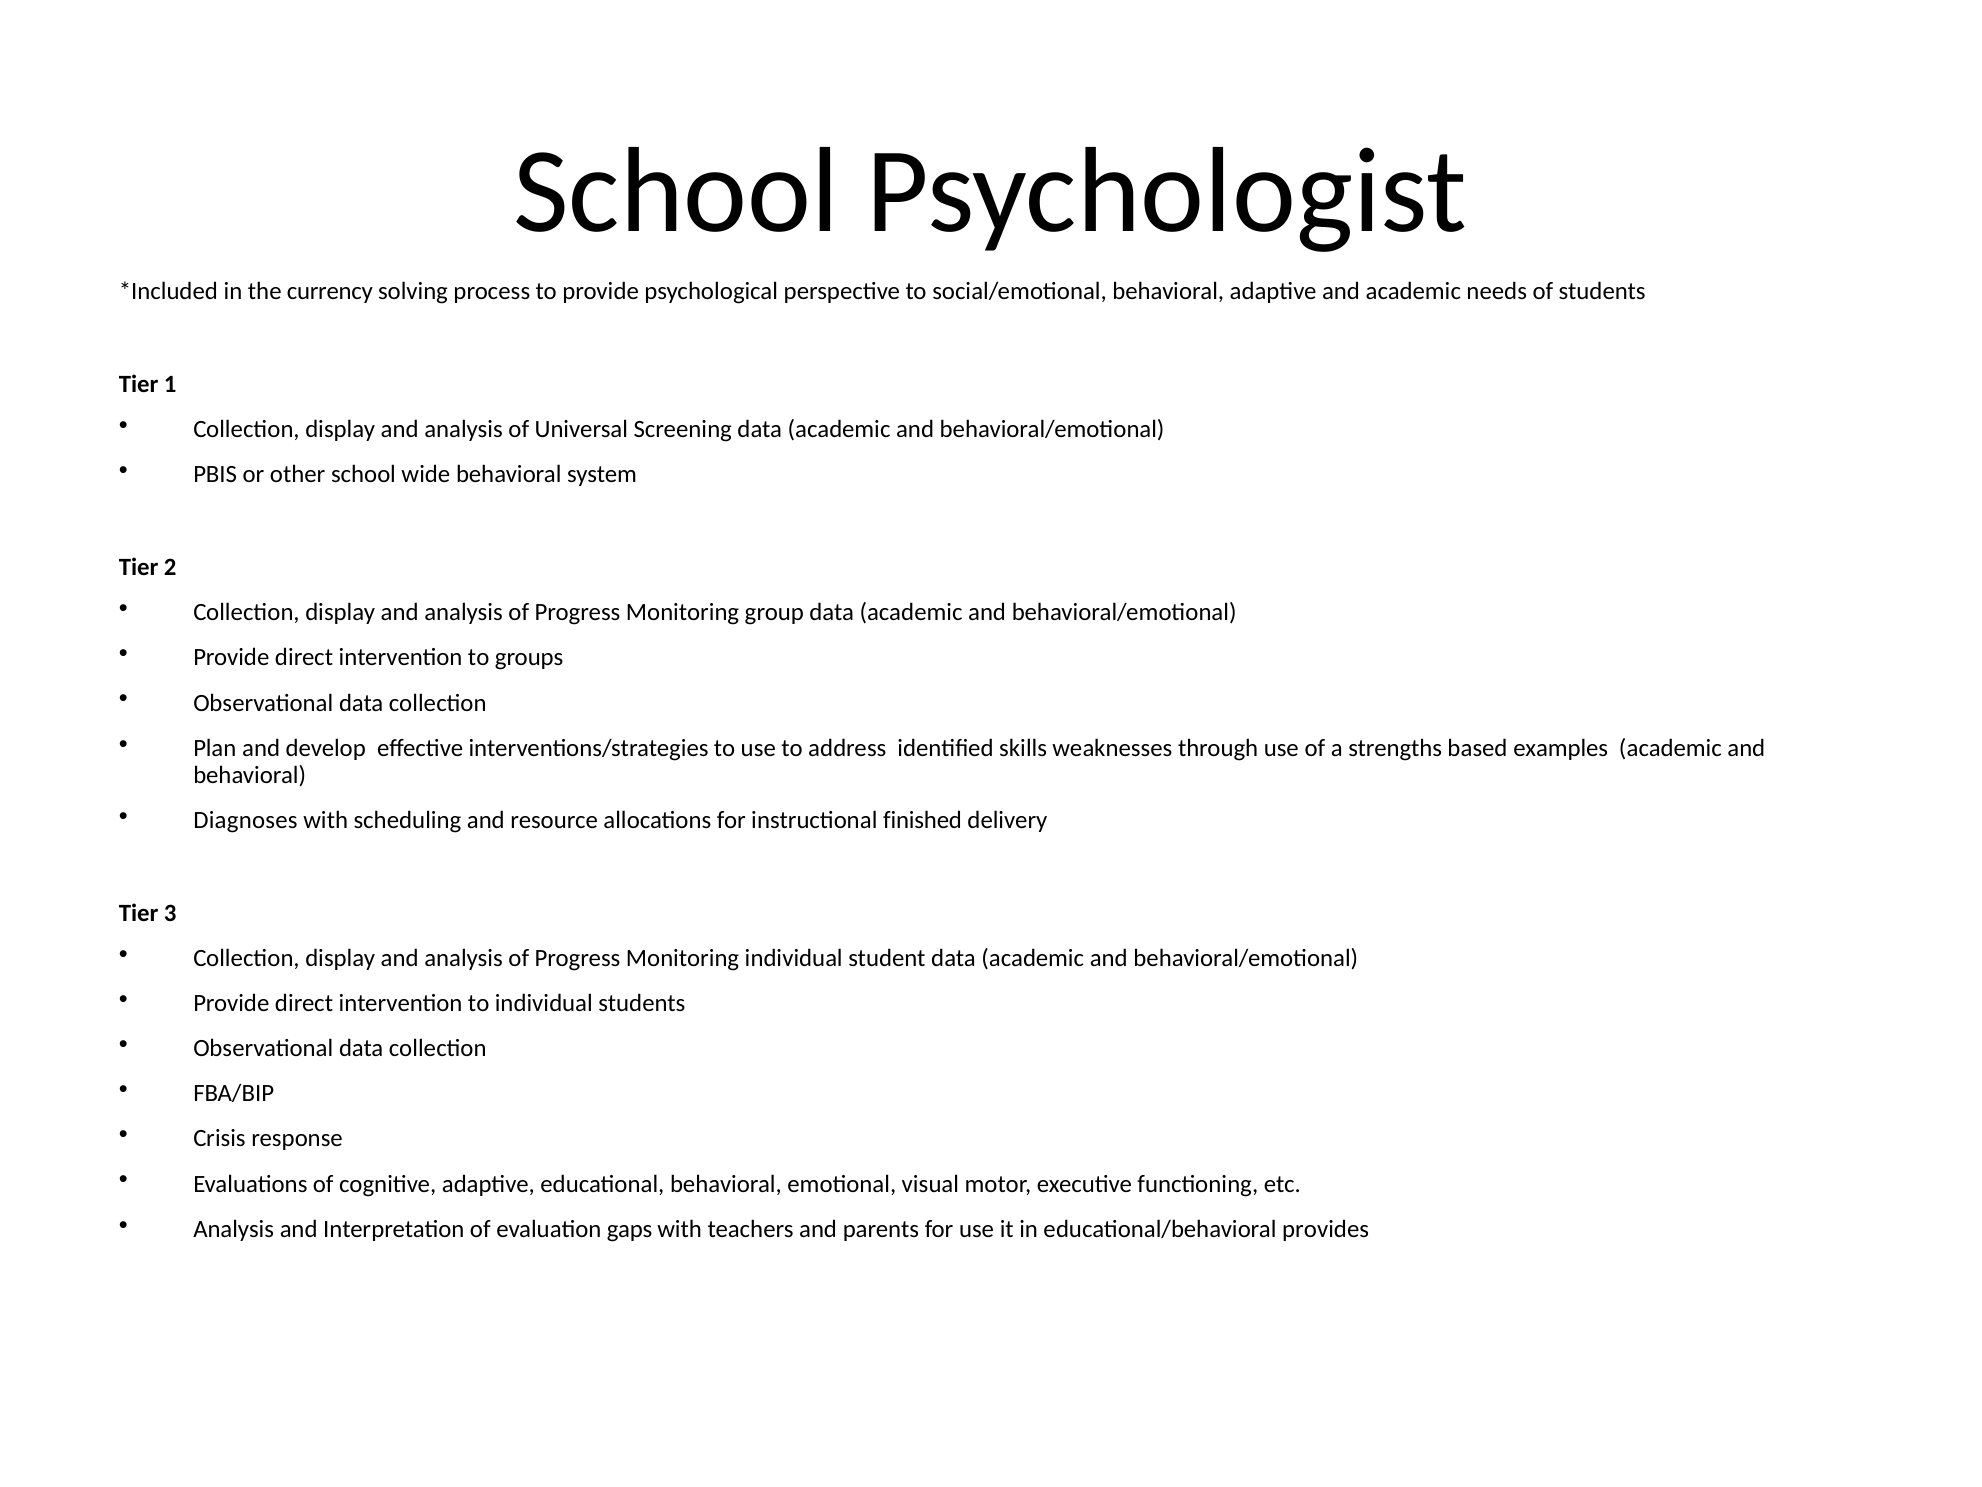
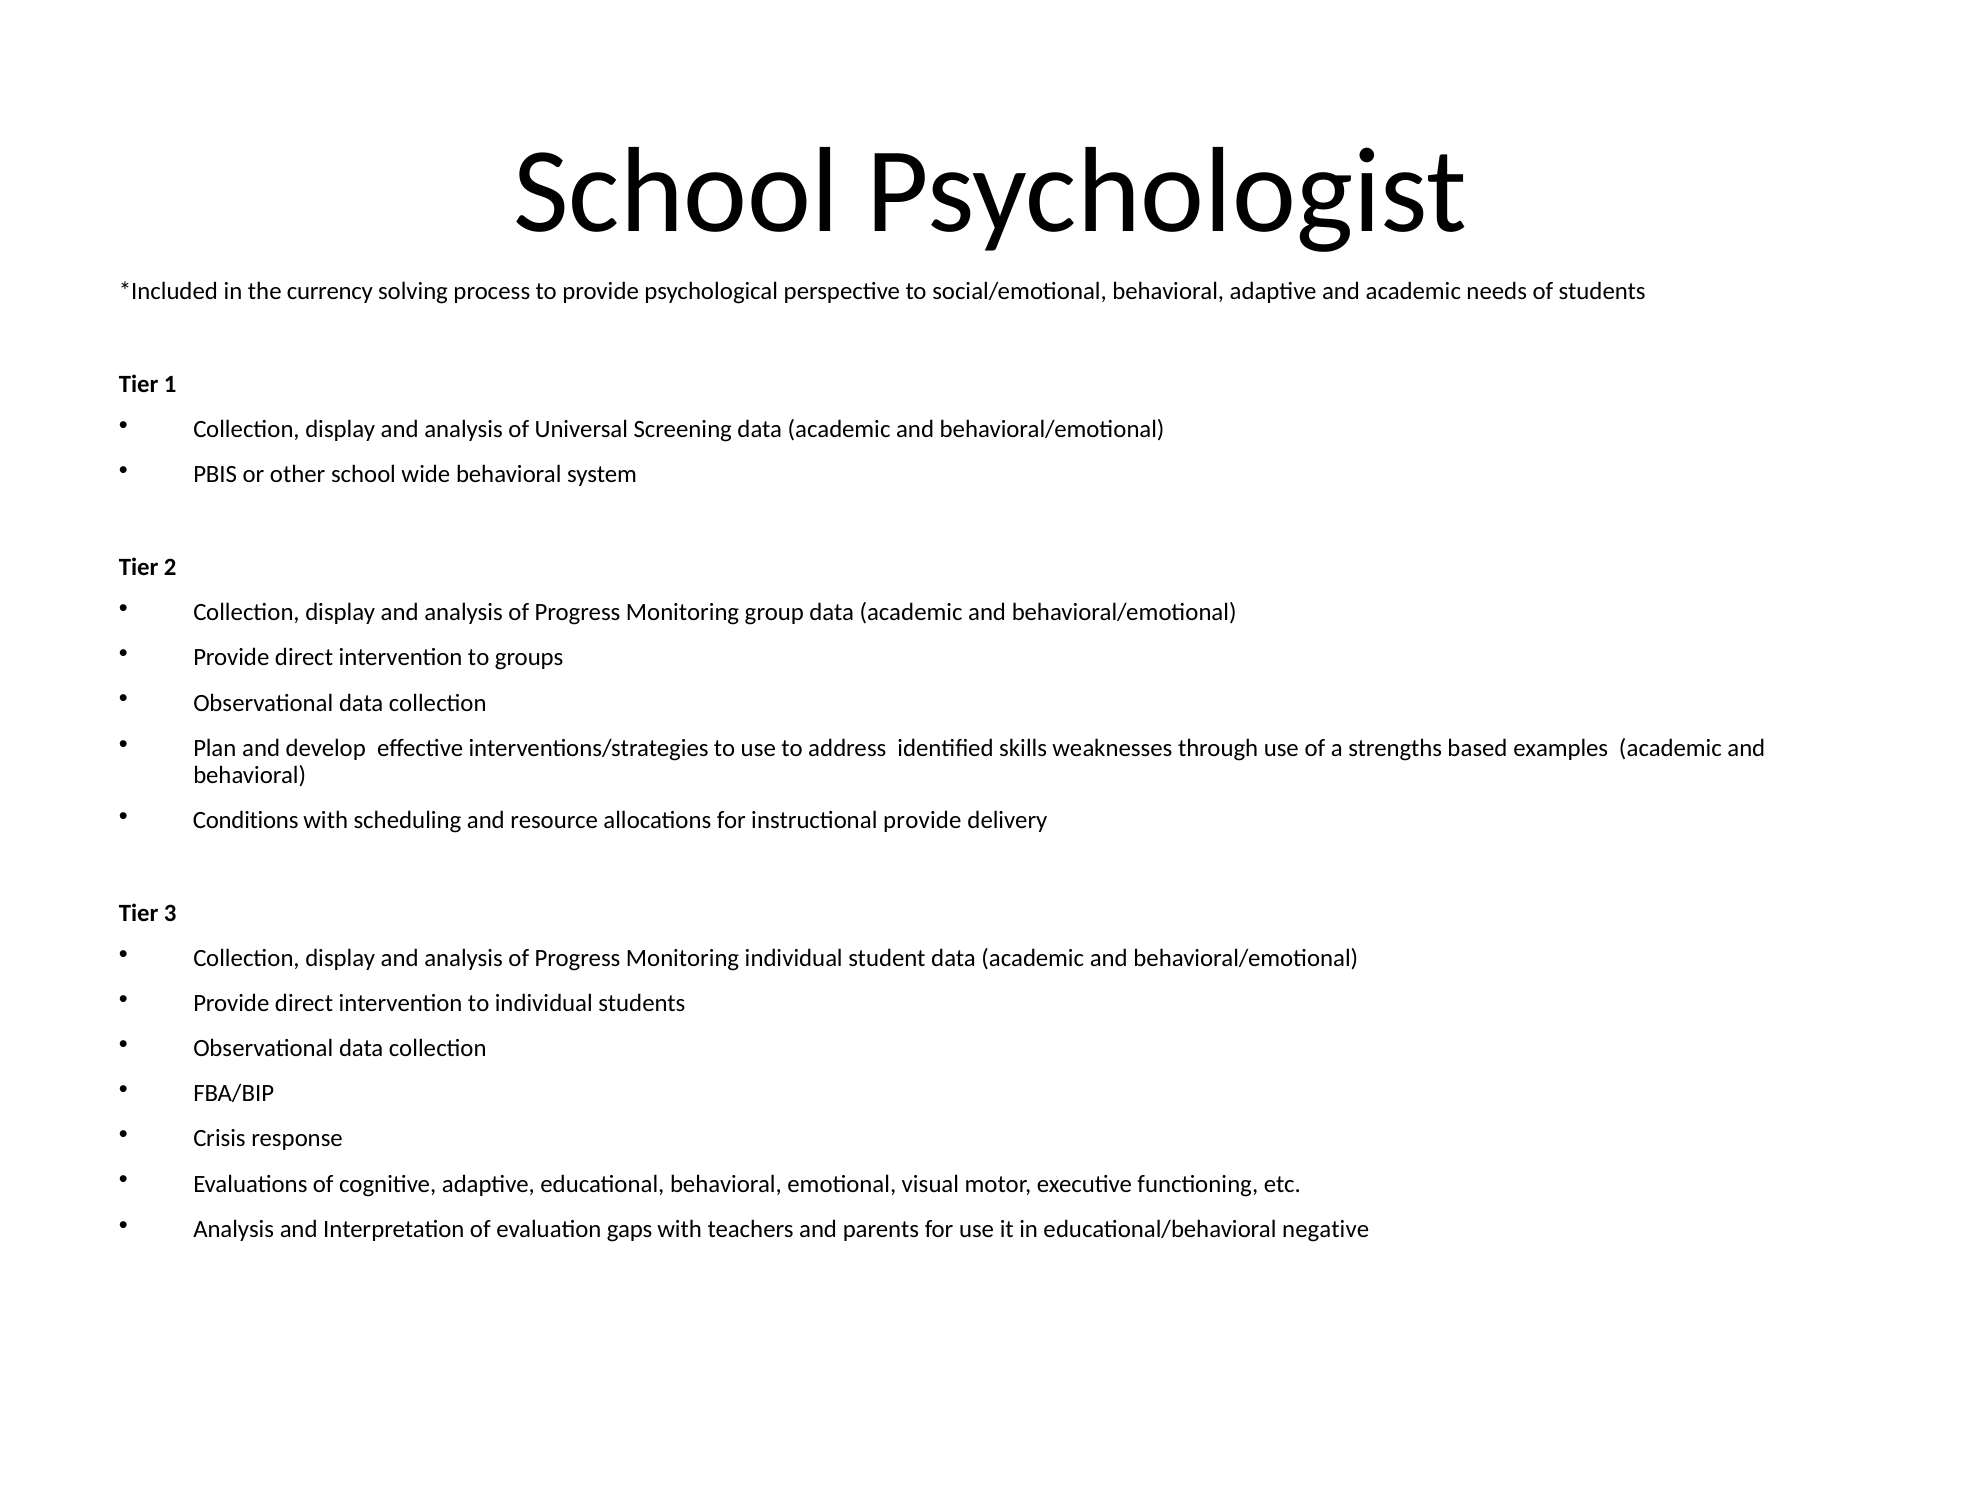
Diagnoses: Diagnoses -> Conditions
instructional finished: finished -> provide
provides: provides -> negative
